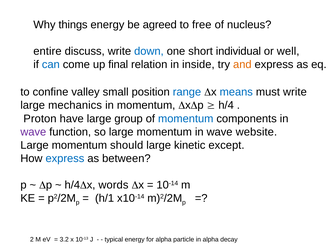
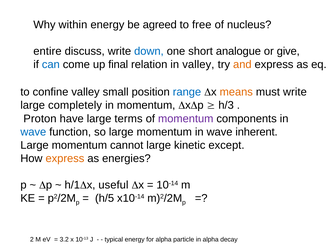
things: things -> within
individual: individual -> analogue
well: well -> give
in inside: inside -> valley
means colour: blue -> orange
mechanics: mechanics -> completely
h/4 at (226, 105): h/4 -> h/3
group: group -> terms
momentum at (186, 119) colour: blue -> purple
wave at (33, 132) colour: purple -> blue
website: website -> inherent
should: should -> cannot
express at (65, 158) colour: blue -> orange
between: between -> energies
h/4 at (72, 185): h/4 -> h/1
words: words -> useful
h/1: h/1 -> h/5
